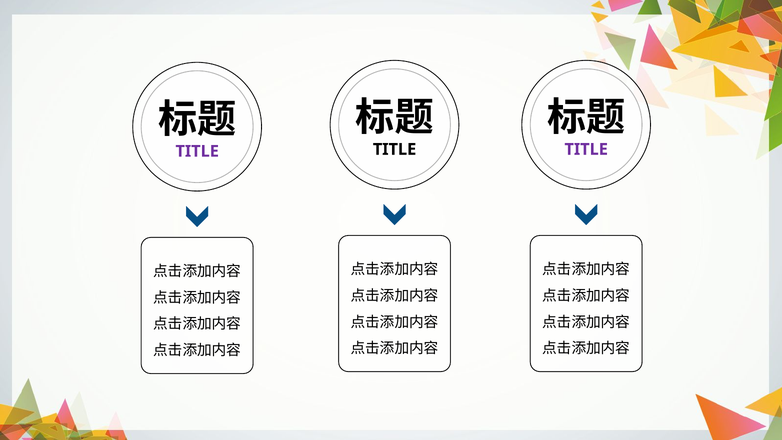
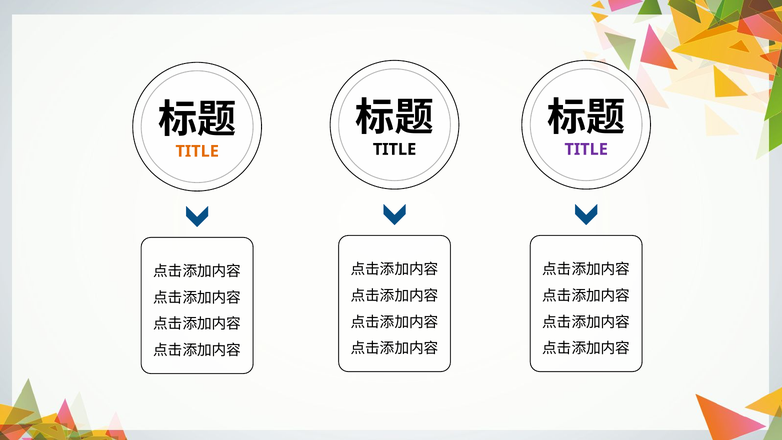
TITLE at (197, 151) colour: purple -> orange
